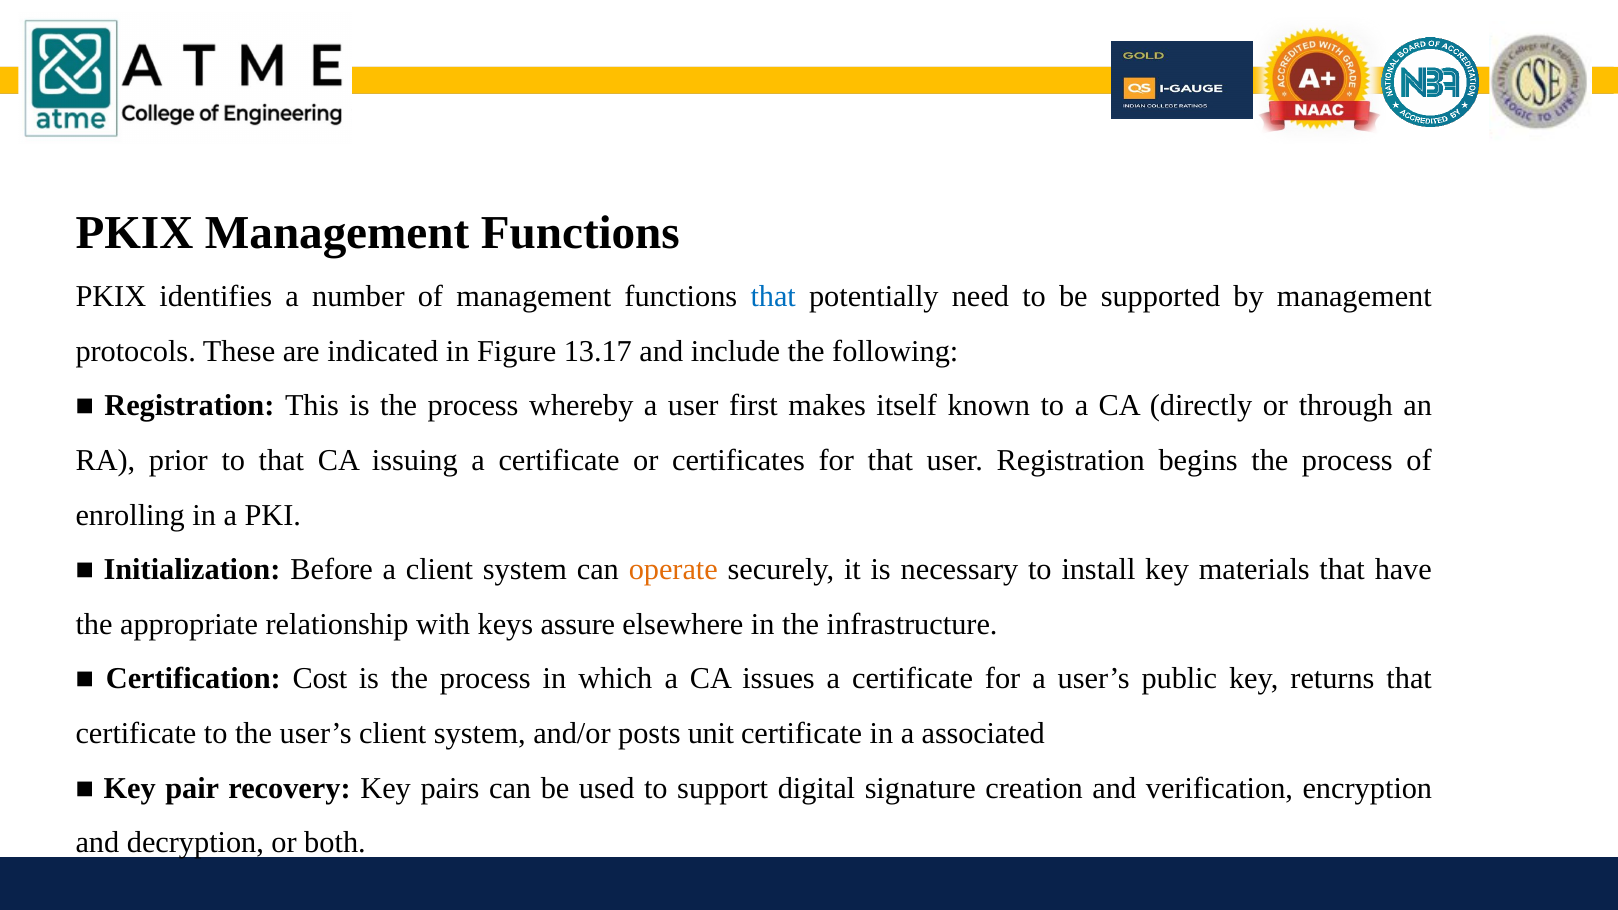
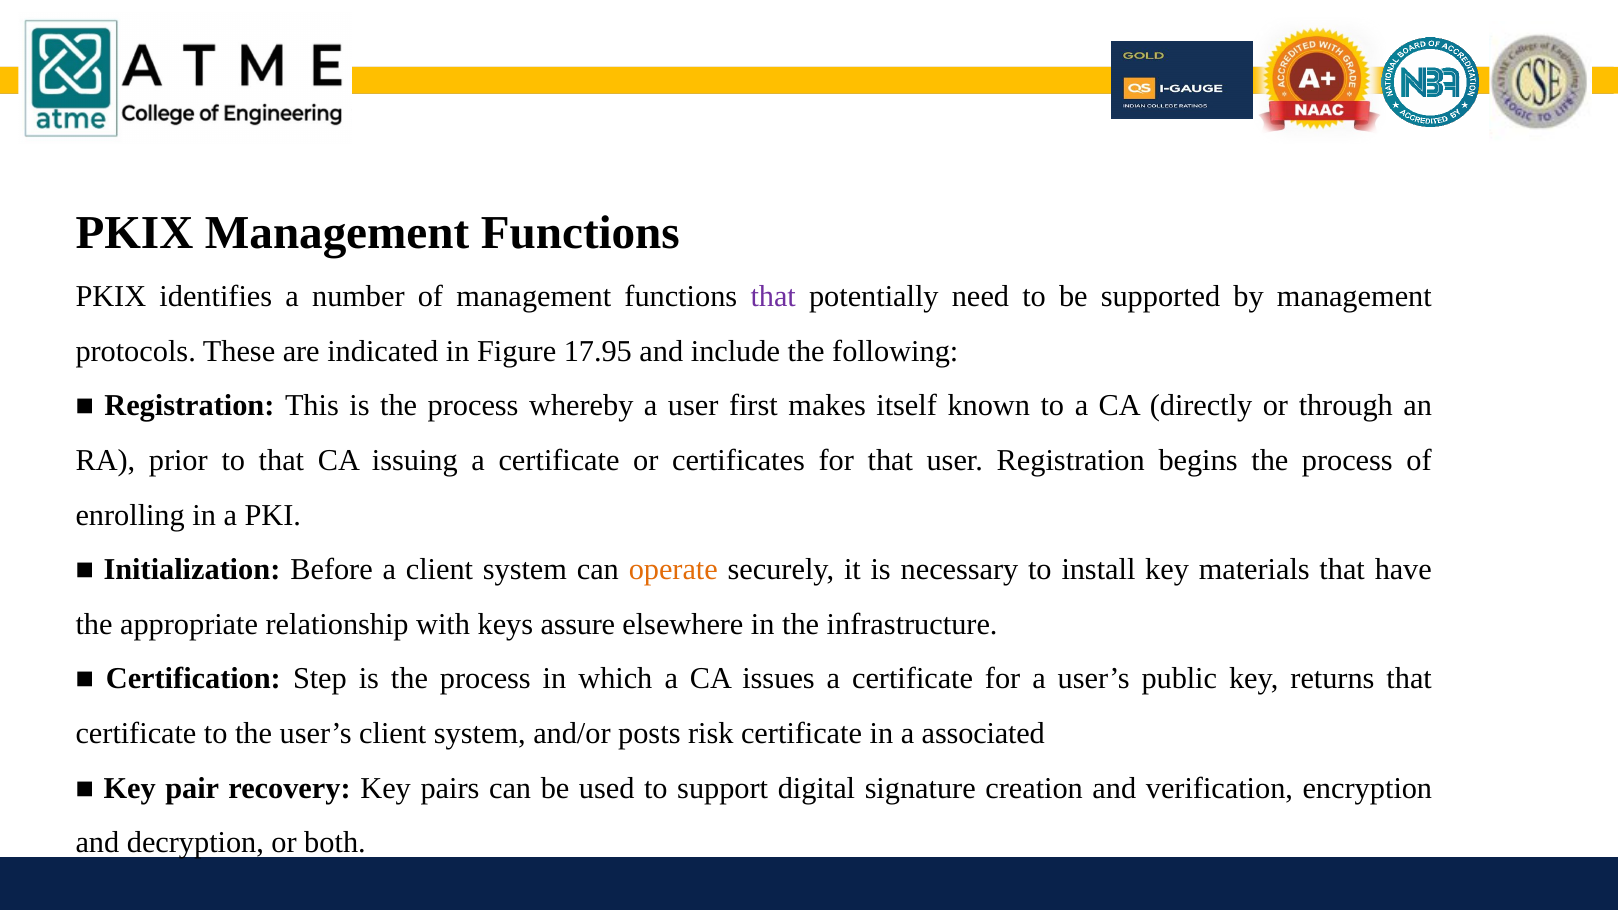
that at (773, 297) colour: blue -> purple
13.17: 13.17 -> 17.95
Cost: Cost -> Step
unit: unit -> risk
